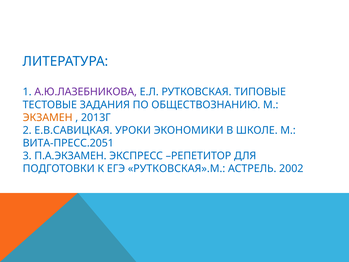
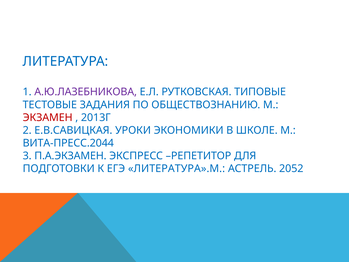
ЭКЗАМЕН colour: orange -> red
ВИТА-ПРЕСС.2051: ВИТА-ПРЕСС.2051 -> ВИТА-ПРЕСС.2044
РУТКОВСКАЯ».М: РУТКОВСКАЯ».М -> ЛИТЕРАТУРА».М
2002: 2002 -> 2052
